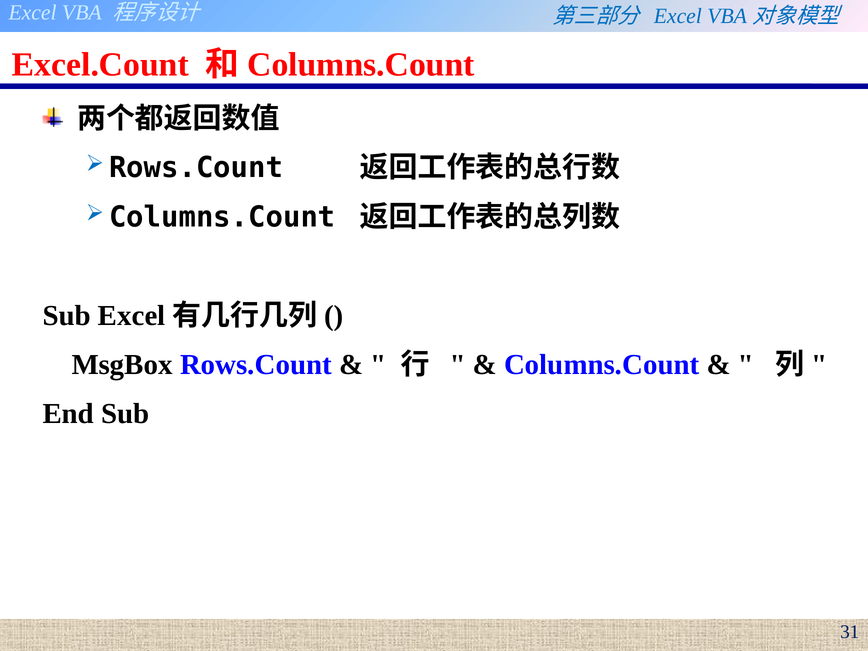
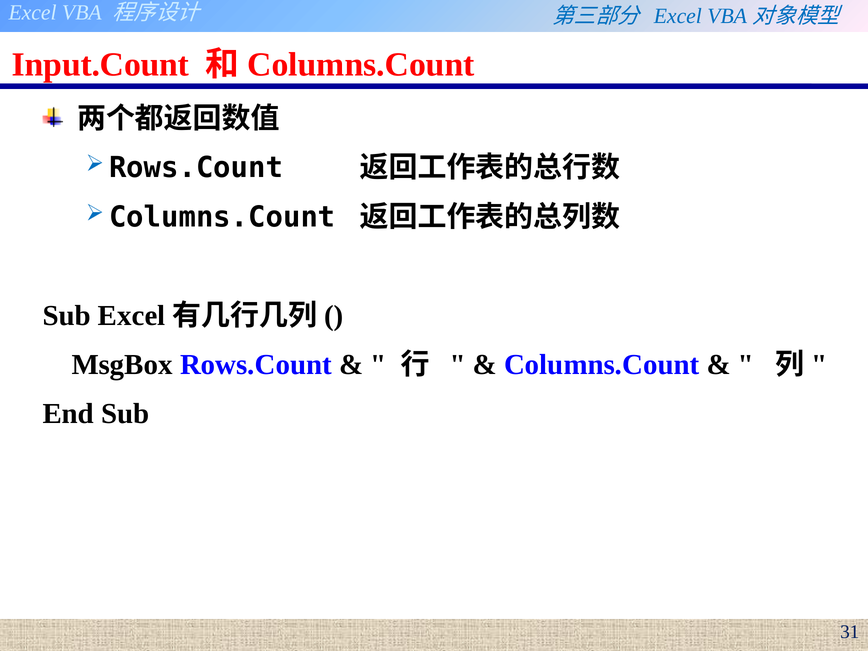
Excel.Count: Excel.Count -> Input.Count
